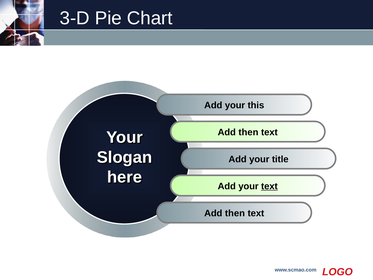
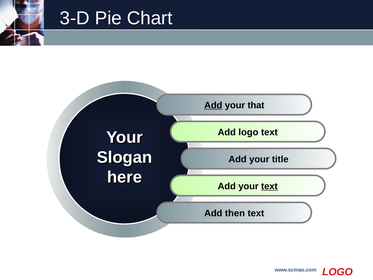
Add at (213, 105) underline: none -> present
this: this -> that
then at (248, 132): then -> logo
